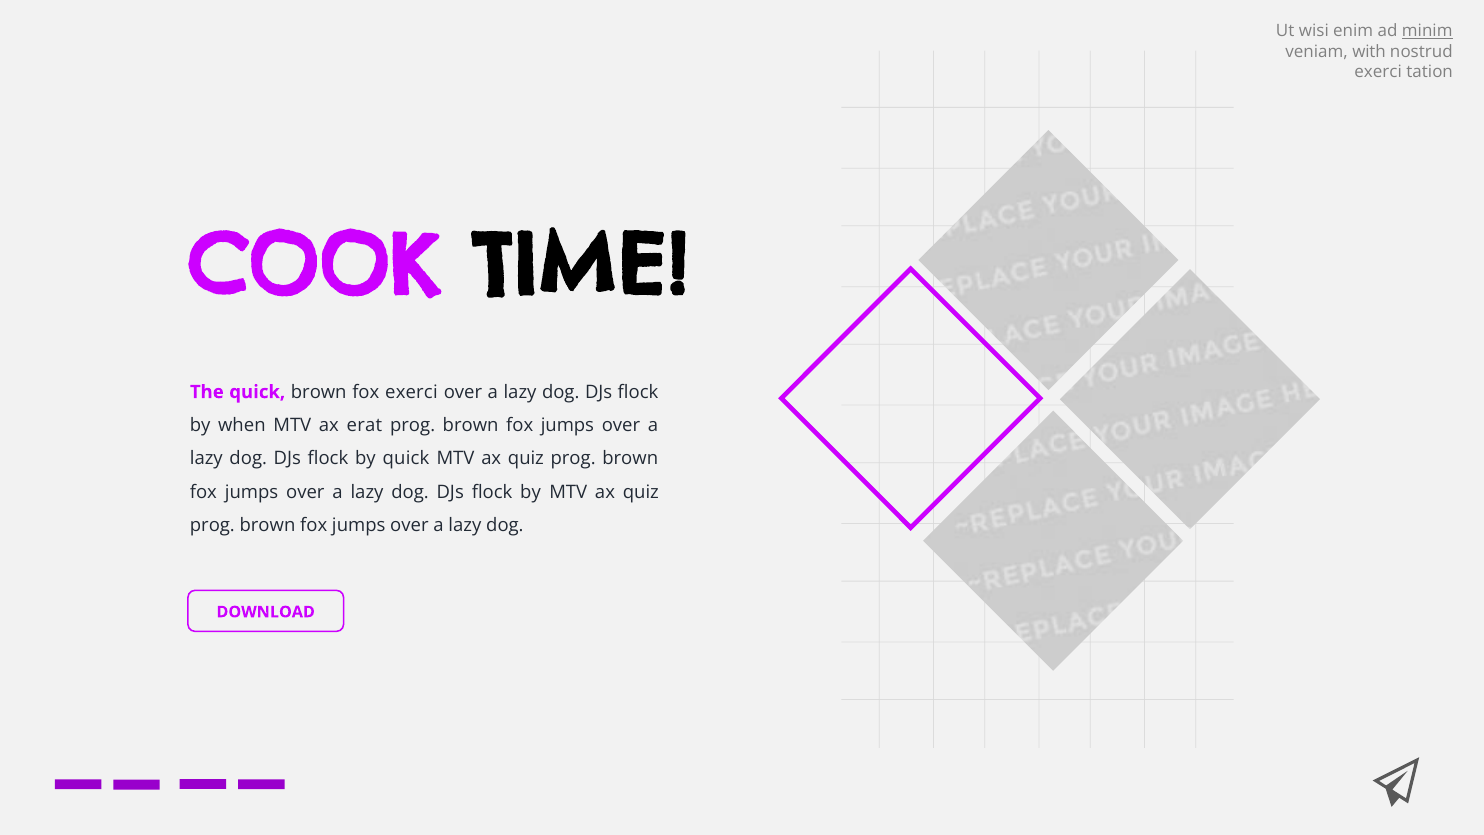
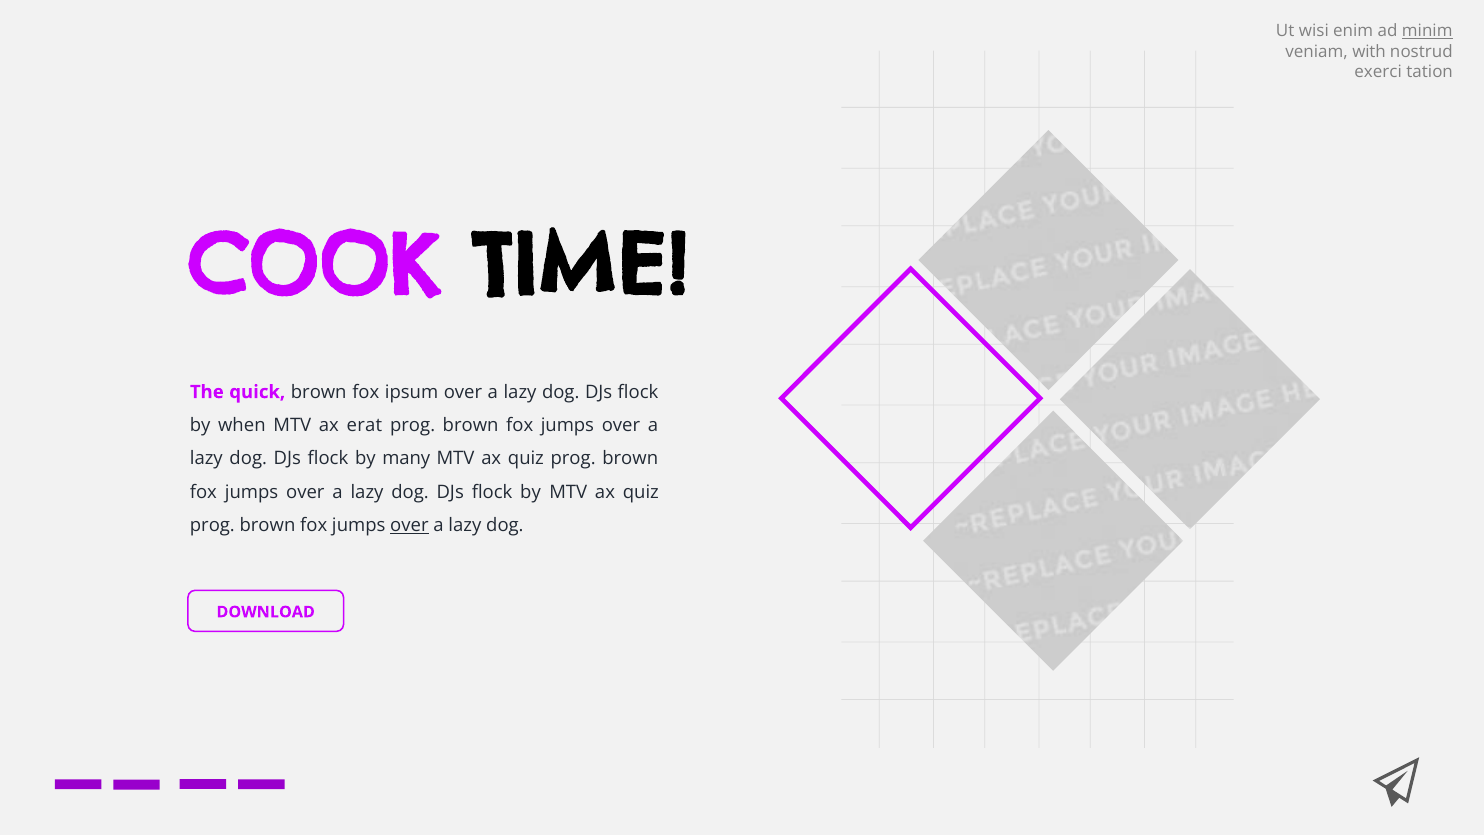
fox exerci: exerci -> ipsum
by quick: quick -> many
over at (409, 525) underline: none -> present
